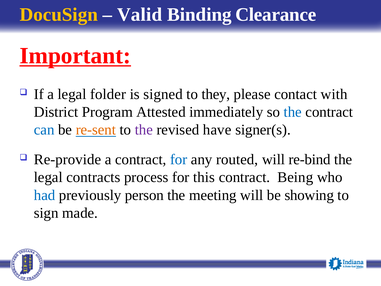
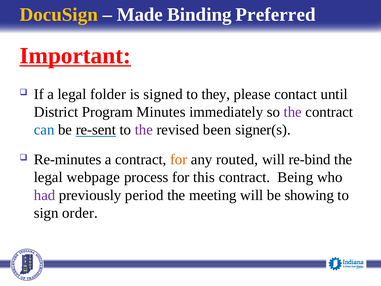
Valid: Valid -> Made
Clearance: Clearance -> Preferred
with: with -> until
Attested: Attested -> Minutes
the at (293, 112) colour: blue -> purple
re-sent colour: orange -> black
have: have -> been
Re-provide: Re-provide -> Re-minutes
for at (179, 159) colour: blue -> orange
contracts: contracts -> webpage
had colour: blue -> purple
person: person -> period
made: made -> order
